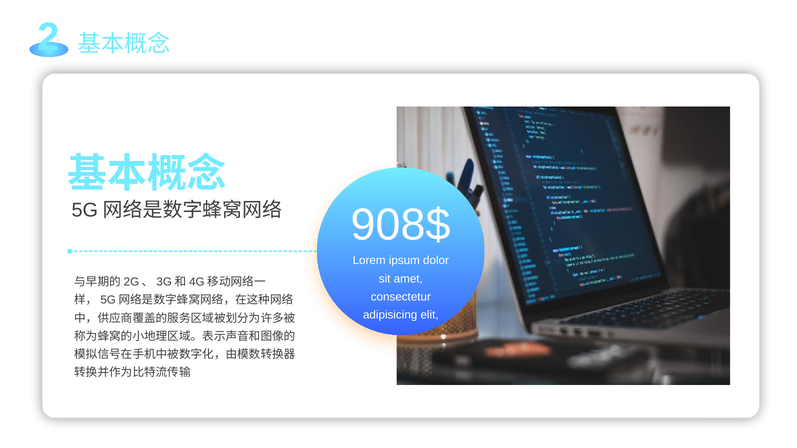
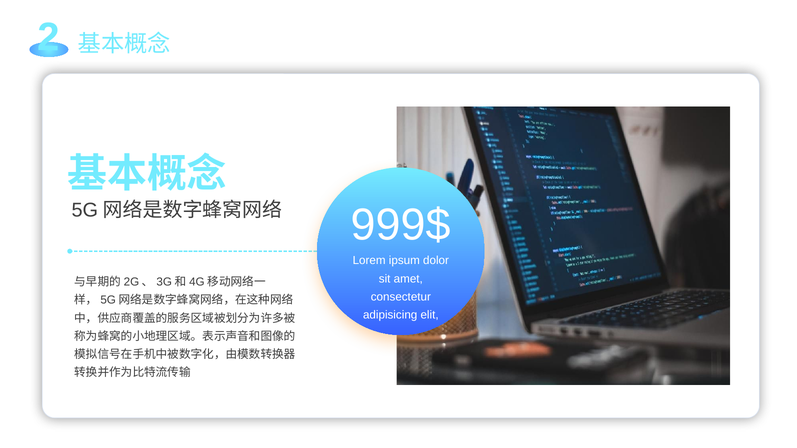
908$: 908$ -> 999$
